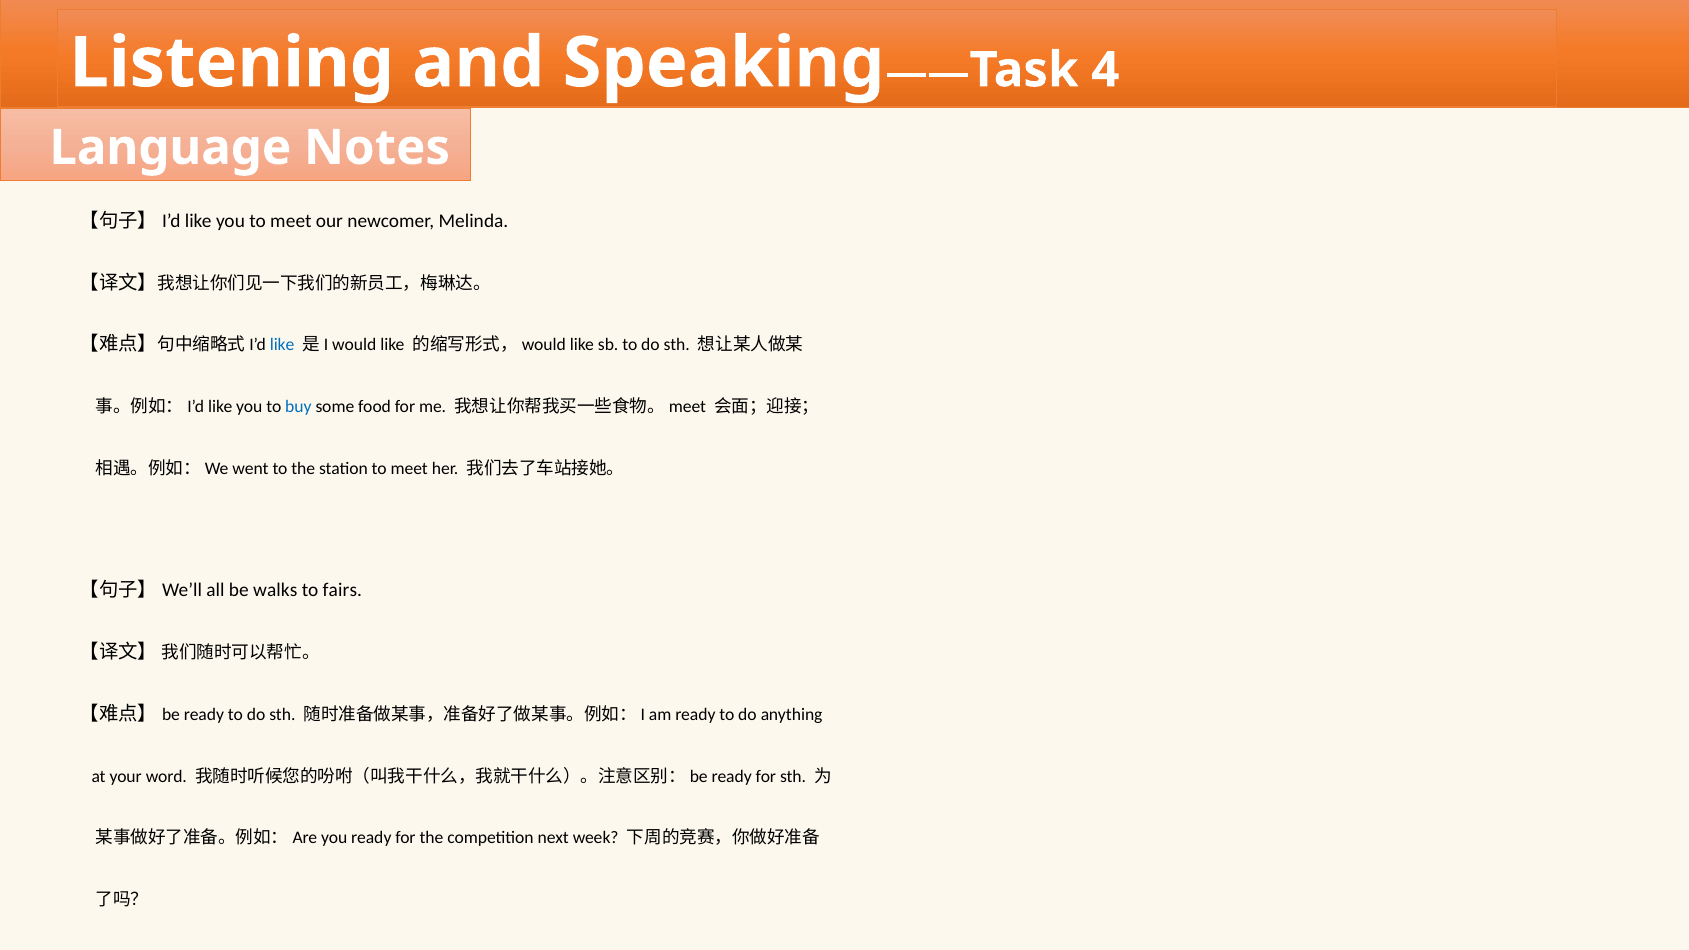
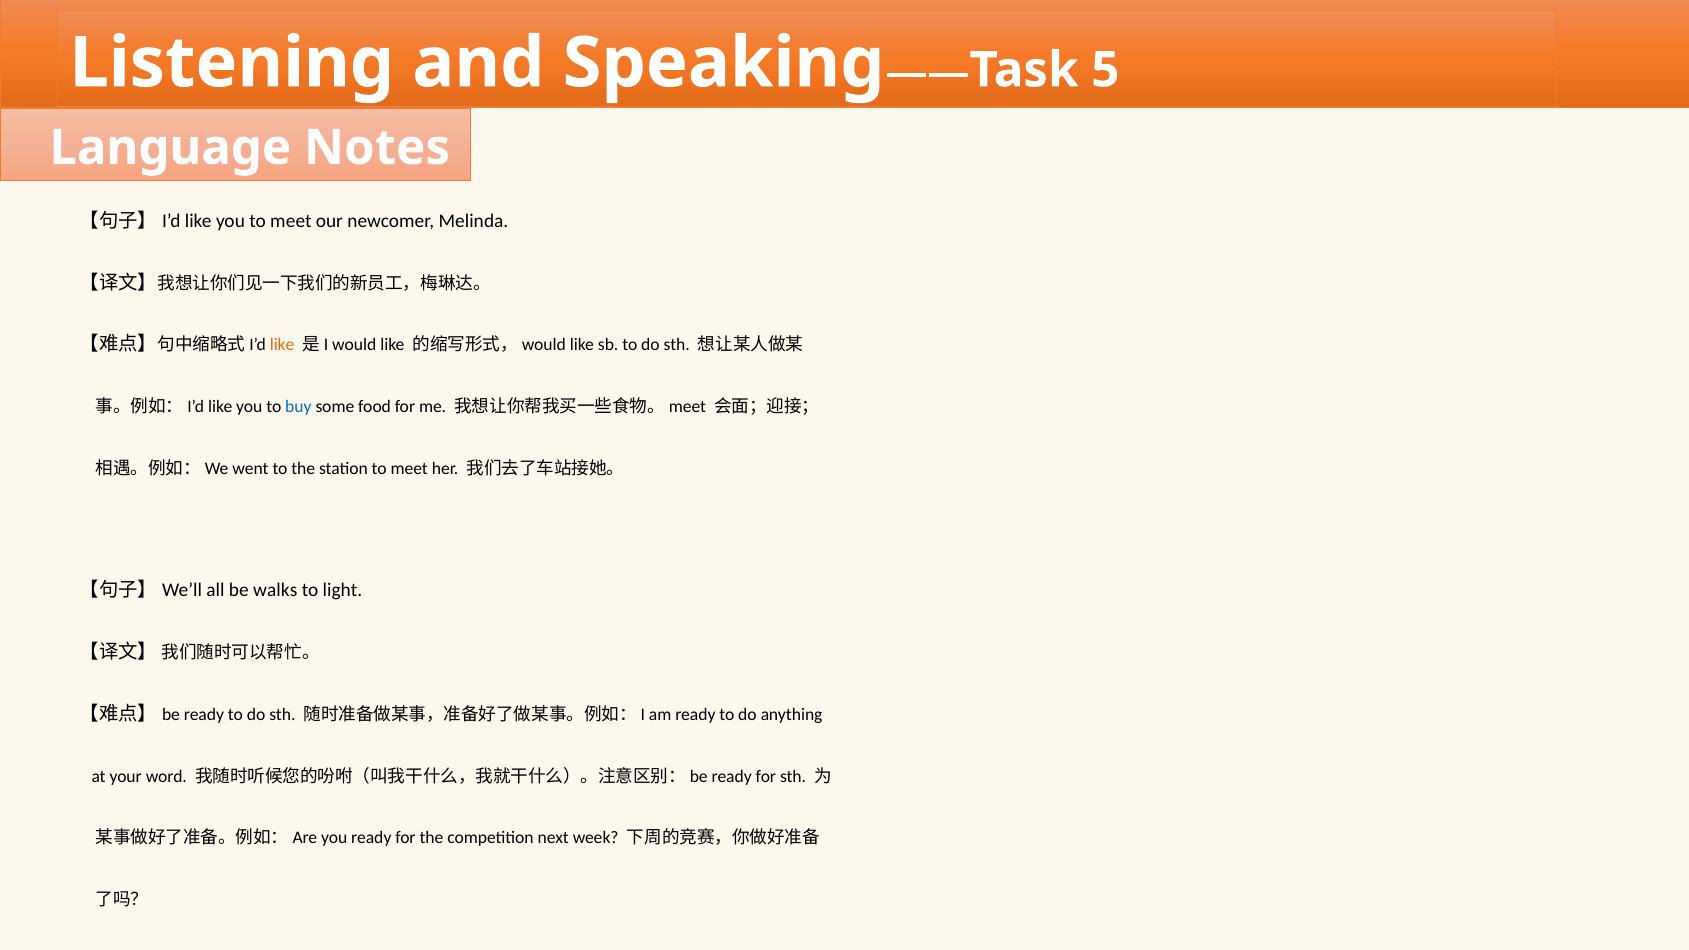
4: 4 -> 5
like at (282, 345) colour: blue -> orange
fairs: fairs -> light
